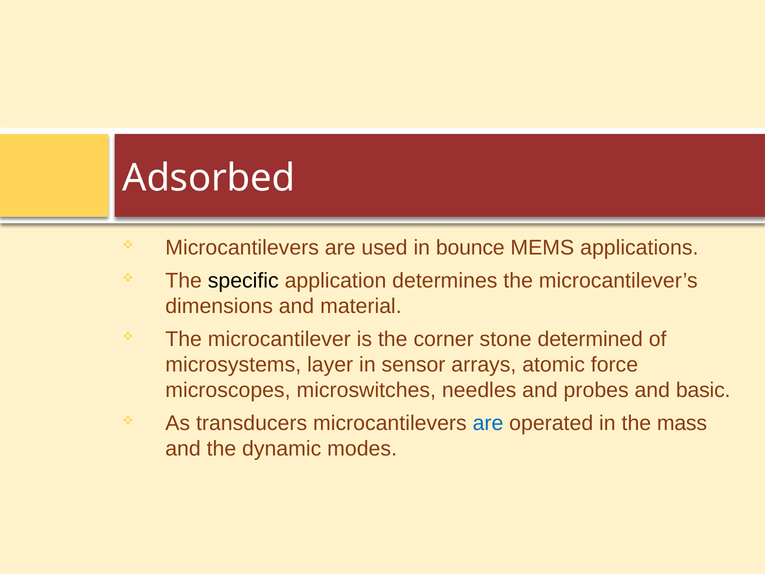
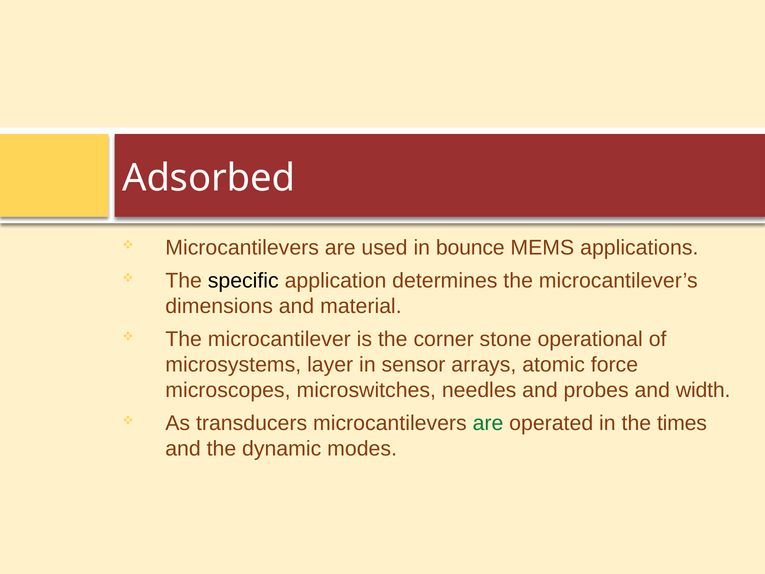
determined: determined -> operational
basic: basic -> width
are at (488, 423) colour: blue -> green
mass: mass -> times
